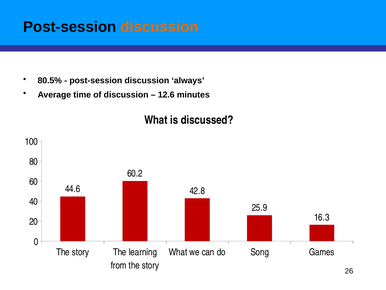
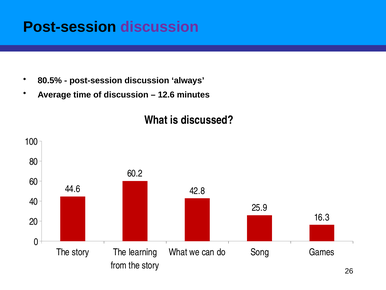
discussion at (160, 27) colour: orange -> purple
